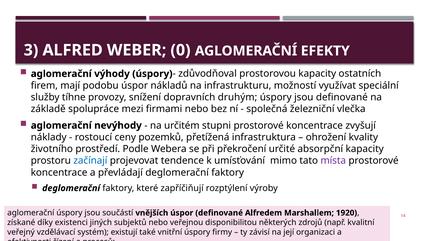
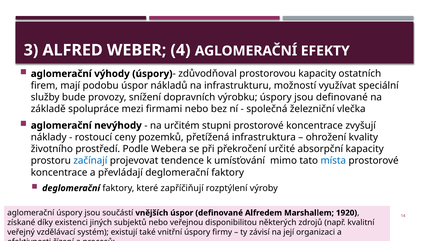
0: 0 -> 4
tíhne: tíhne -> bude
druhým: druhým -> výrobku
místa colour: purple -> blue
